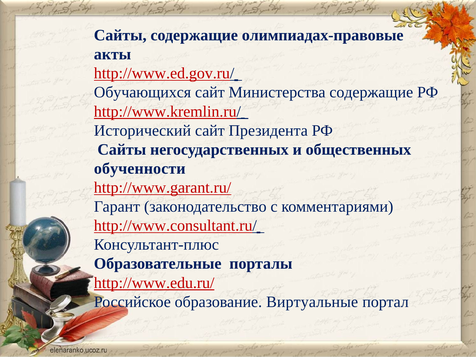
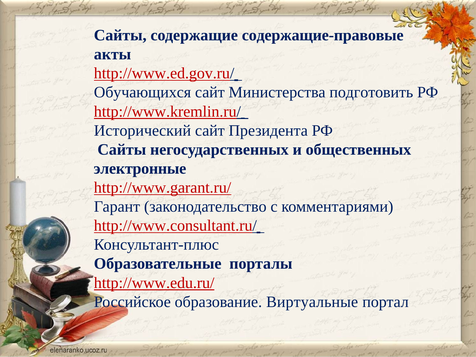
олимпиадах-правовые: олимпиадах-правовые -> содержащие-правовые
Министерства содержащие: содержащие -> подготовить
обученности: обученности -> электронные
